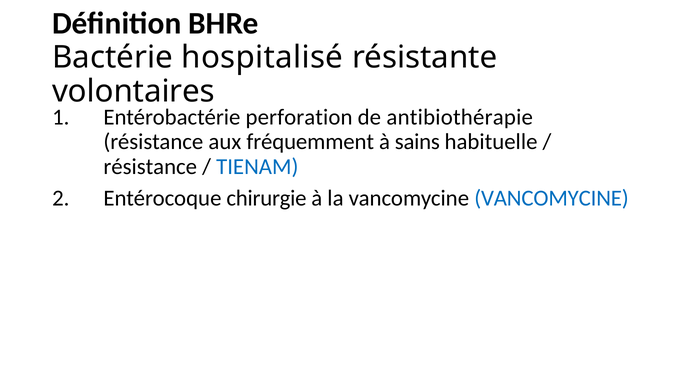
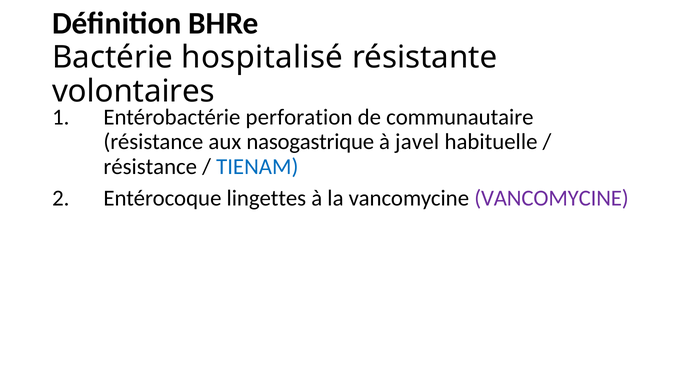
antibiothérapie: antibiothérapie -> communautaire
fréquemment: fréquemment -> nasogastrique
sains: sains -> javel
chirurgie: chirurgie -> lingettes
VANCOMYCINE at (551, 198) colour: blue -> purple
